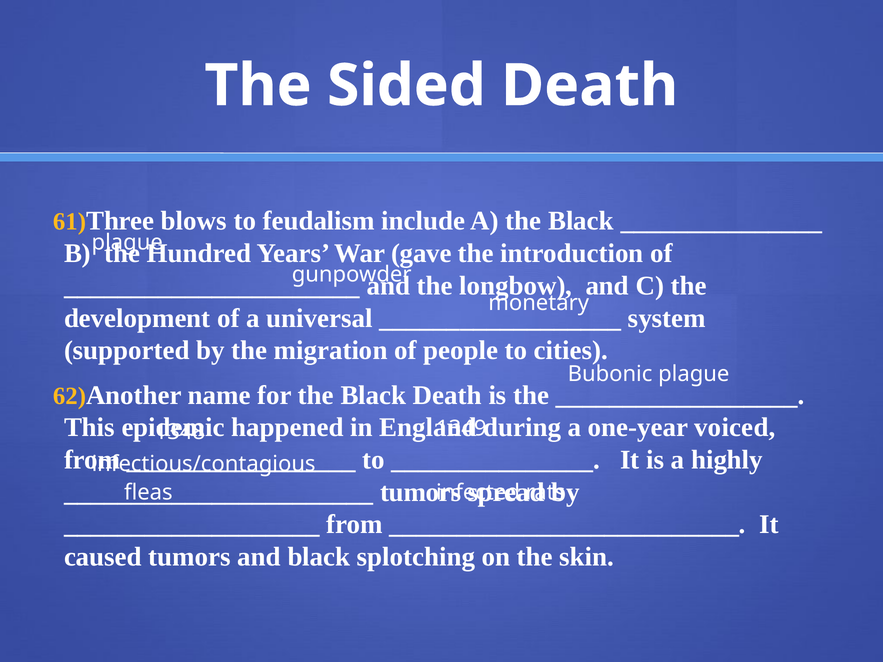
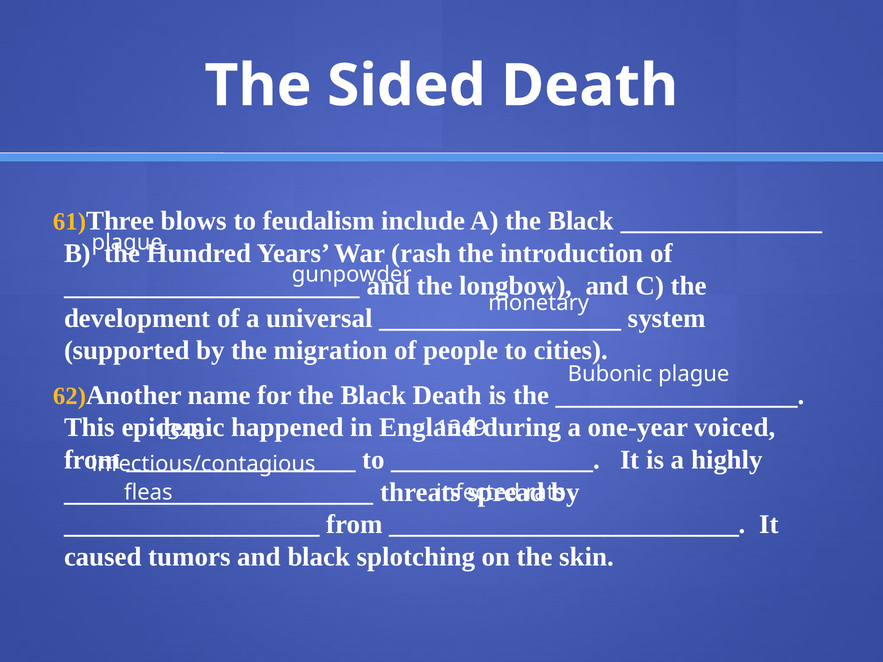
gave: gave -> rash
tumors at (421, 492): tumors -> threats
